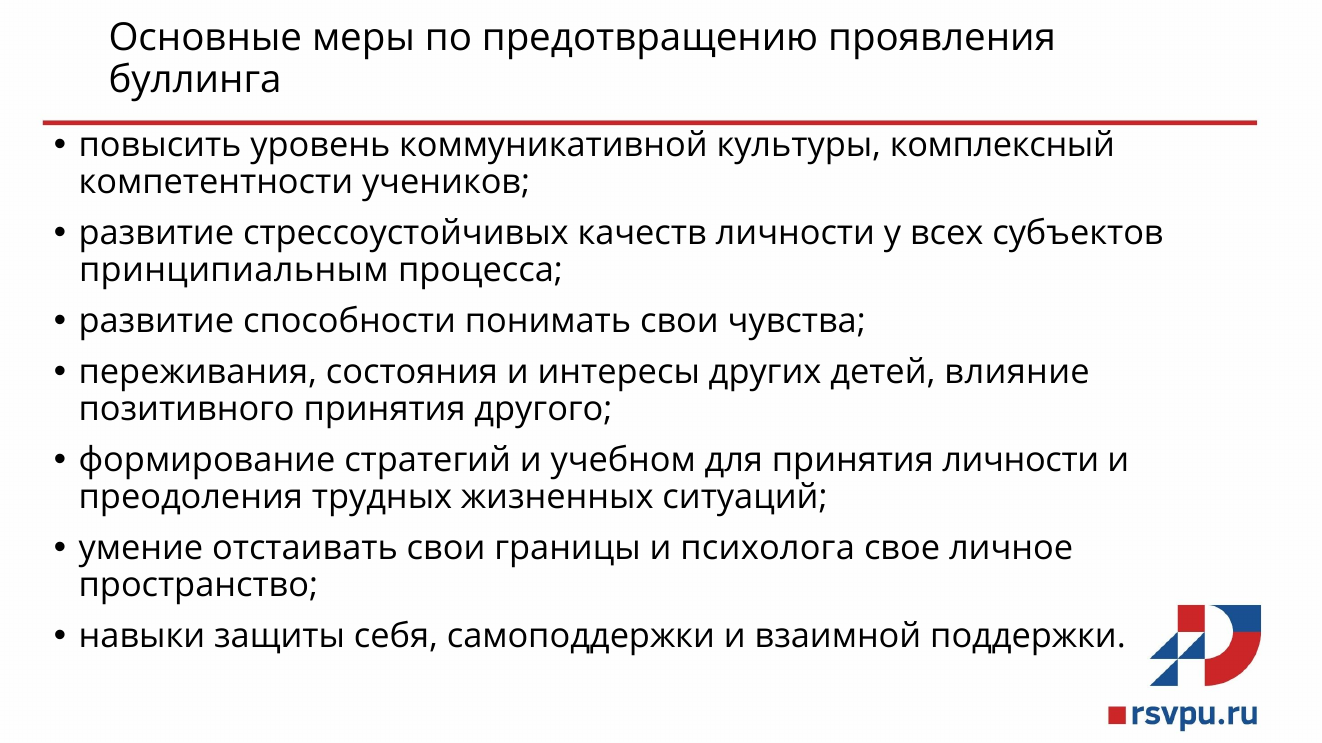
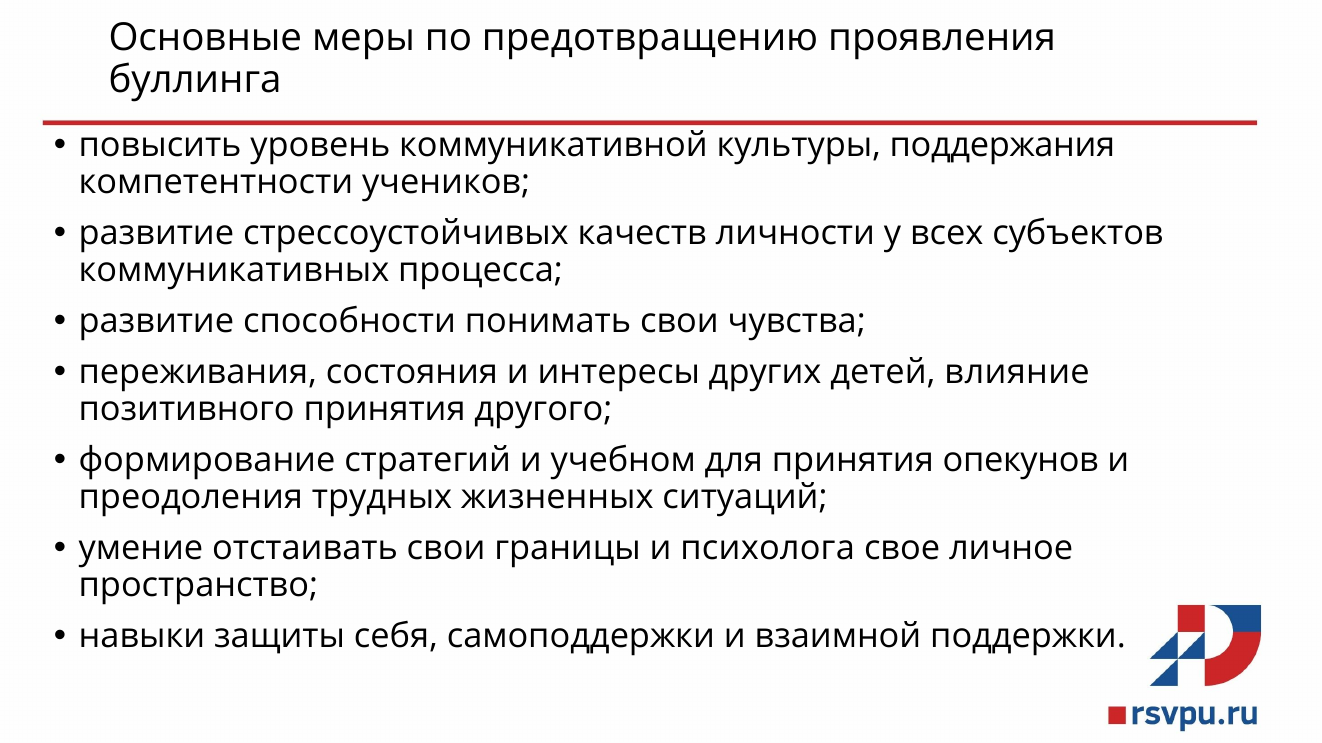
комплексный: комплексный -> поддержания
принципиальным: принципиальным -> коммуникативных
принятия личности: личности -> опекунов
